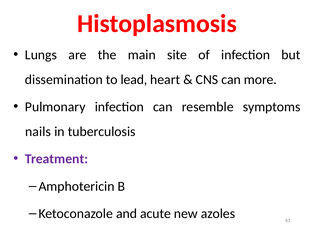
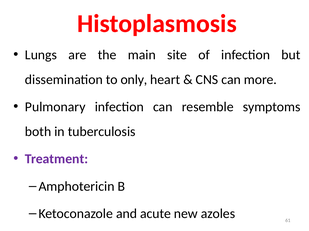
lead: lead -> only
nails: nails -> both
